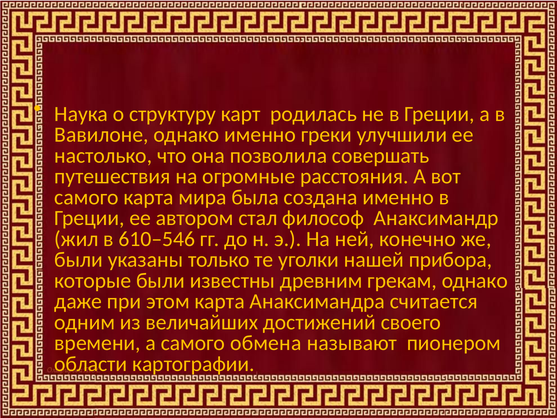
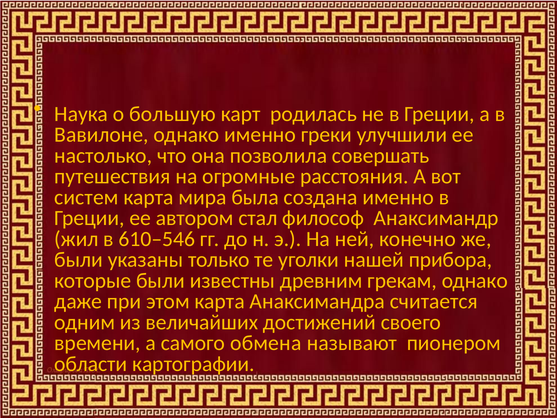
структуру: структуру -> большую
самого at (86, 197): самого -> систем
